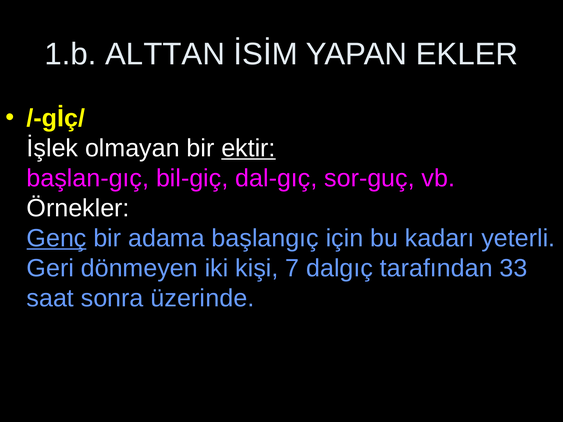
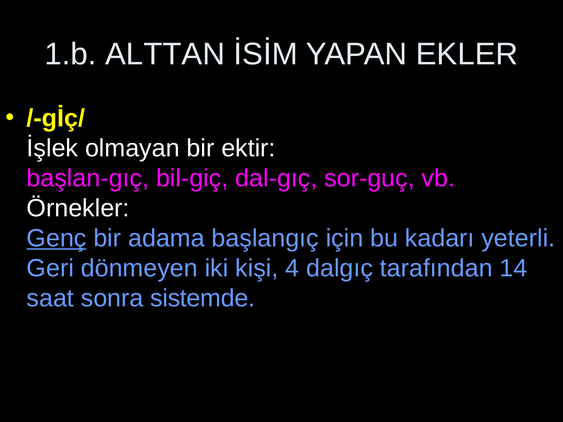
ektir underline: present -> none
7: 7 -> 4
33: 33 -> 14
üzerinde: üzerinde -> sistemde
